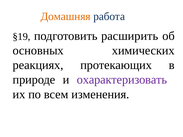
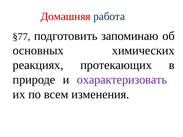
Домашняя colour: orange -> red
§19: §19 -> §77
расширить: расширить -> запоминаю
